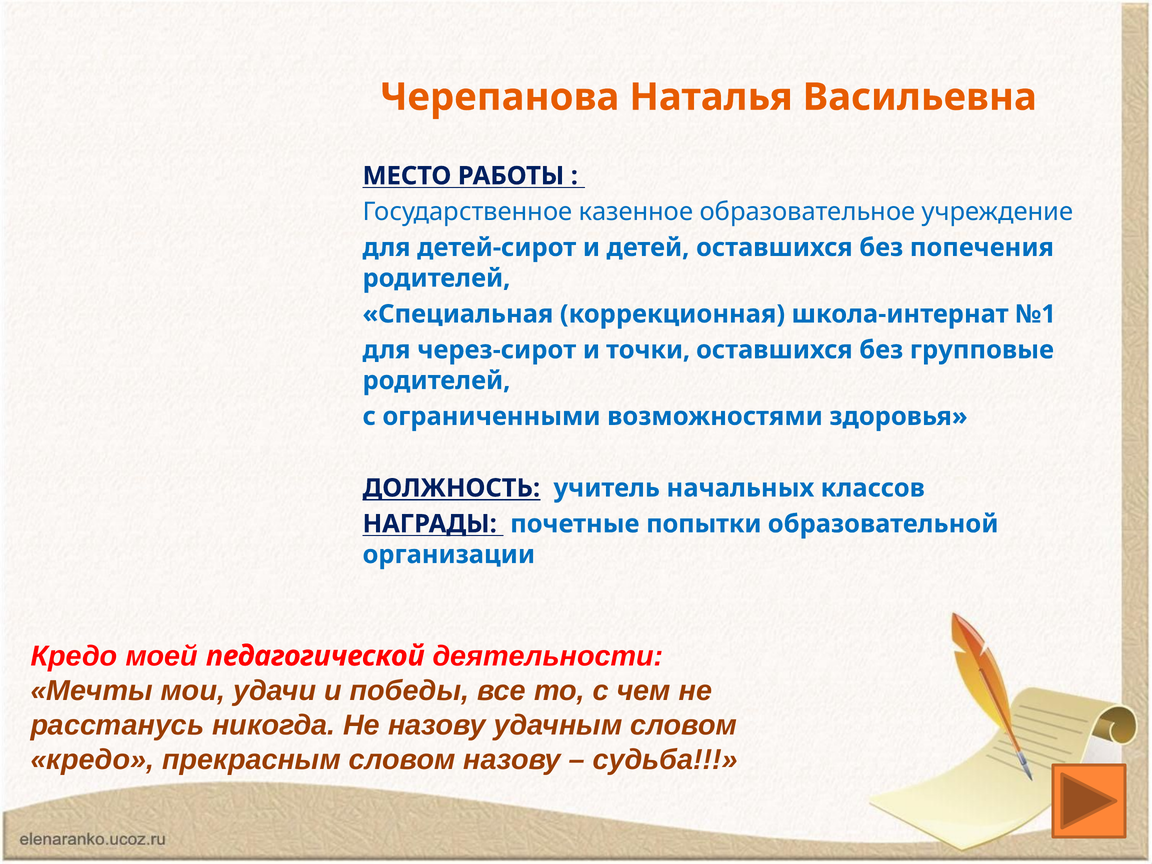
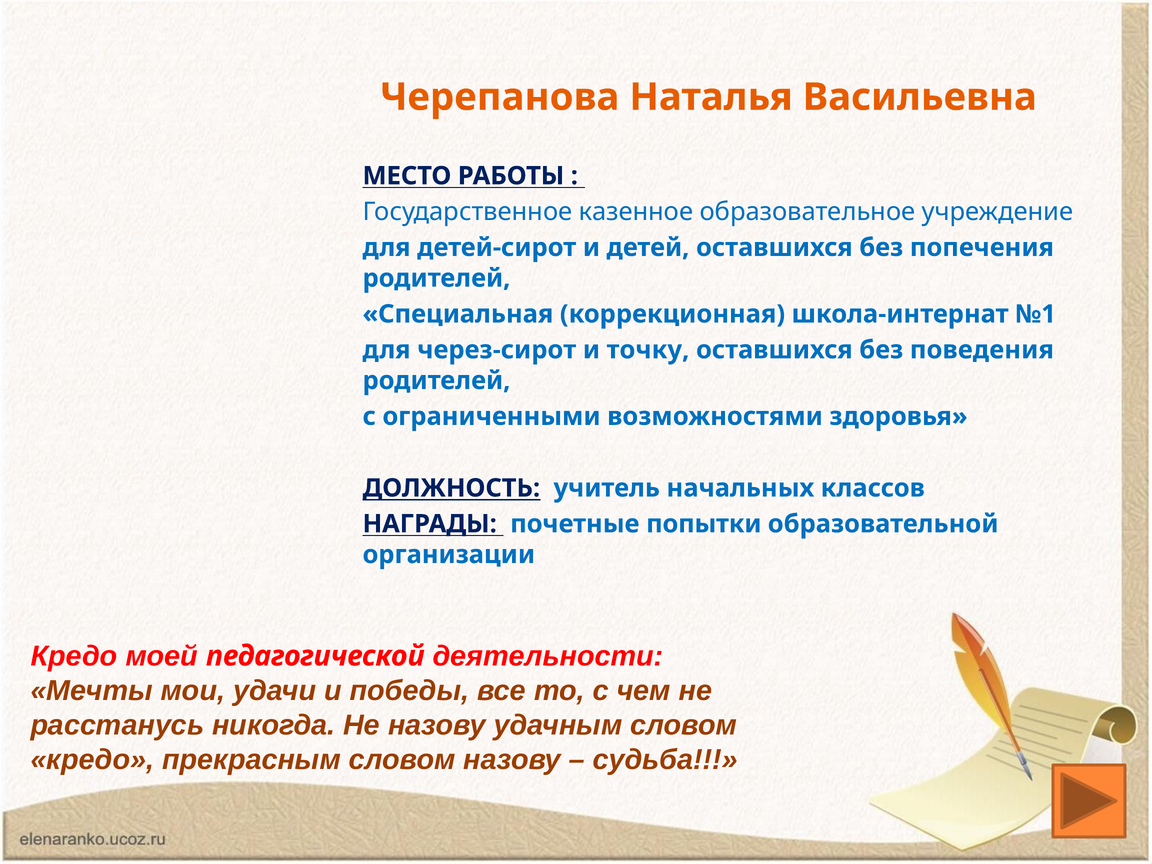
точки: точки -> точку
групповые: групповые -> поведения
